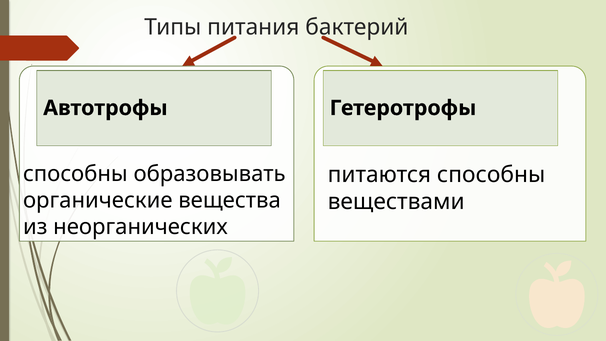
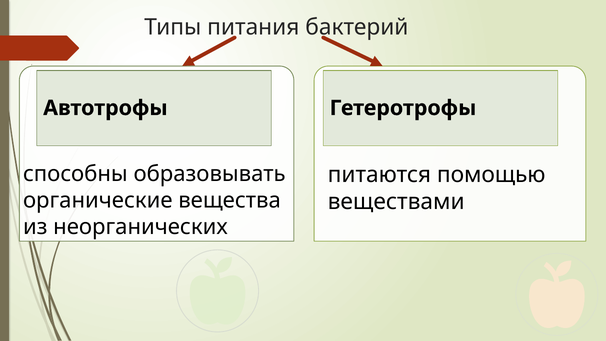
питаются способны: способны -> помощью
